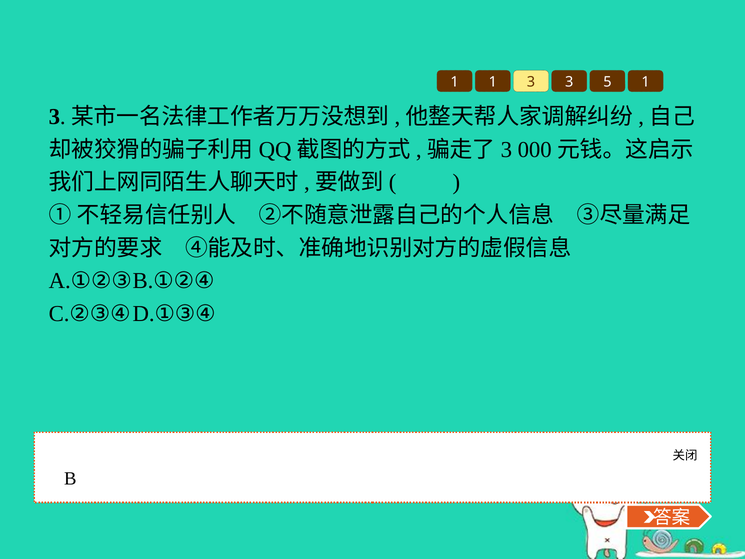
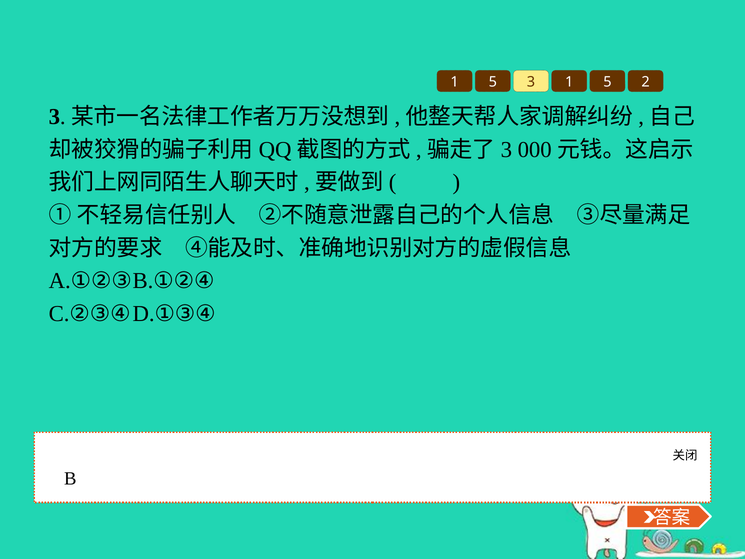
1 at (493, 82): 1 -> 5
3 3: 3 -> 1
5 1: 1 -> 2
